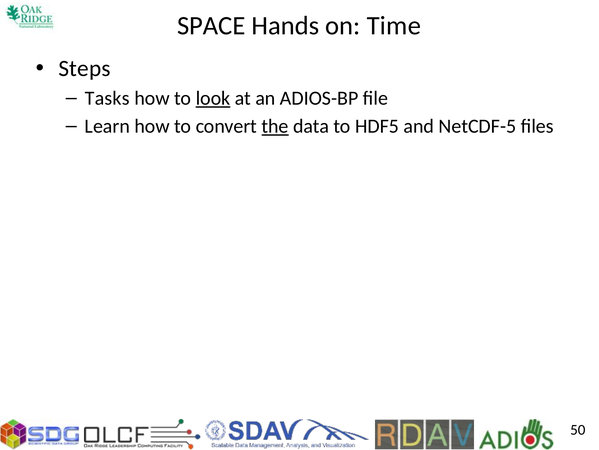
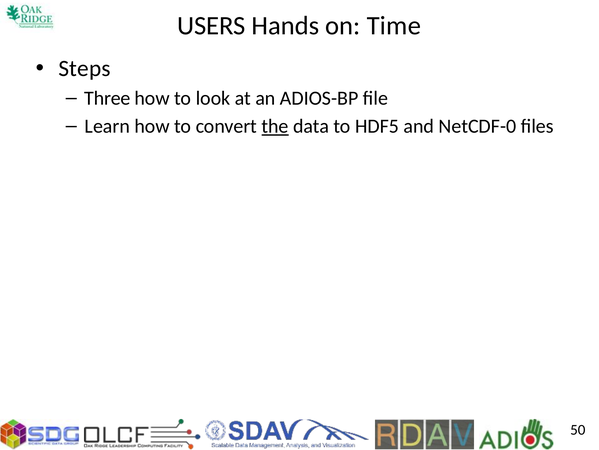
SPACE: SPACE -> USERS
Tasks: Tasks -> Three
look underline: present -> none
NetCDF-5: NetCDF-5 -> NetCDF-0
